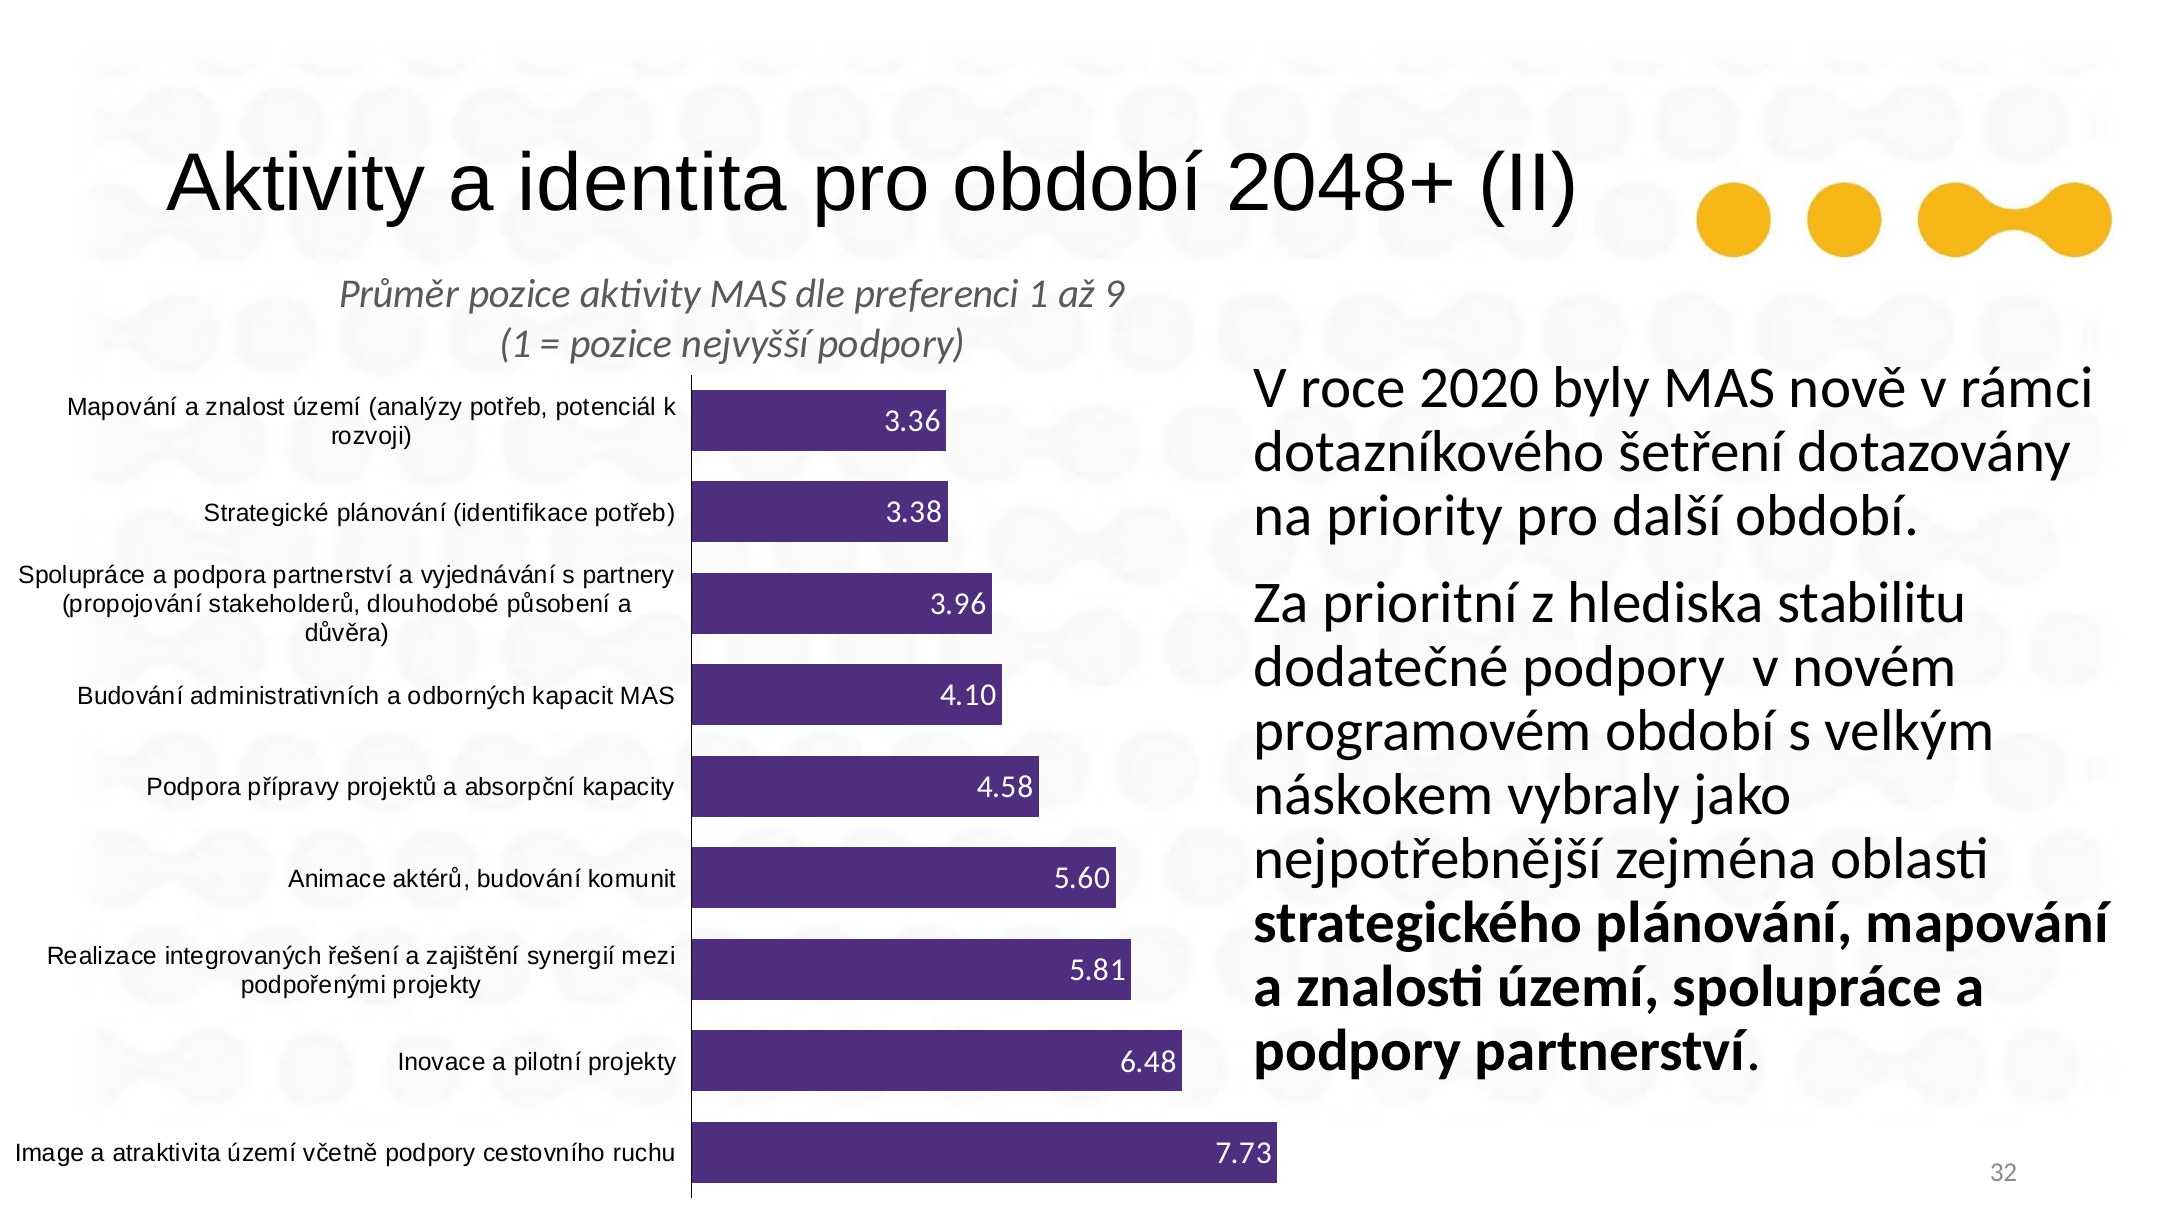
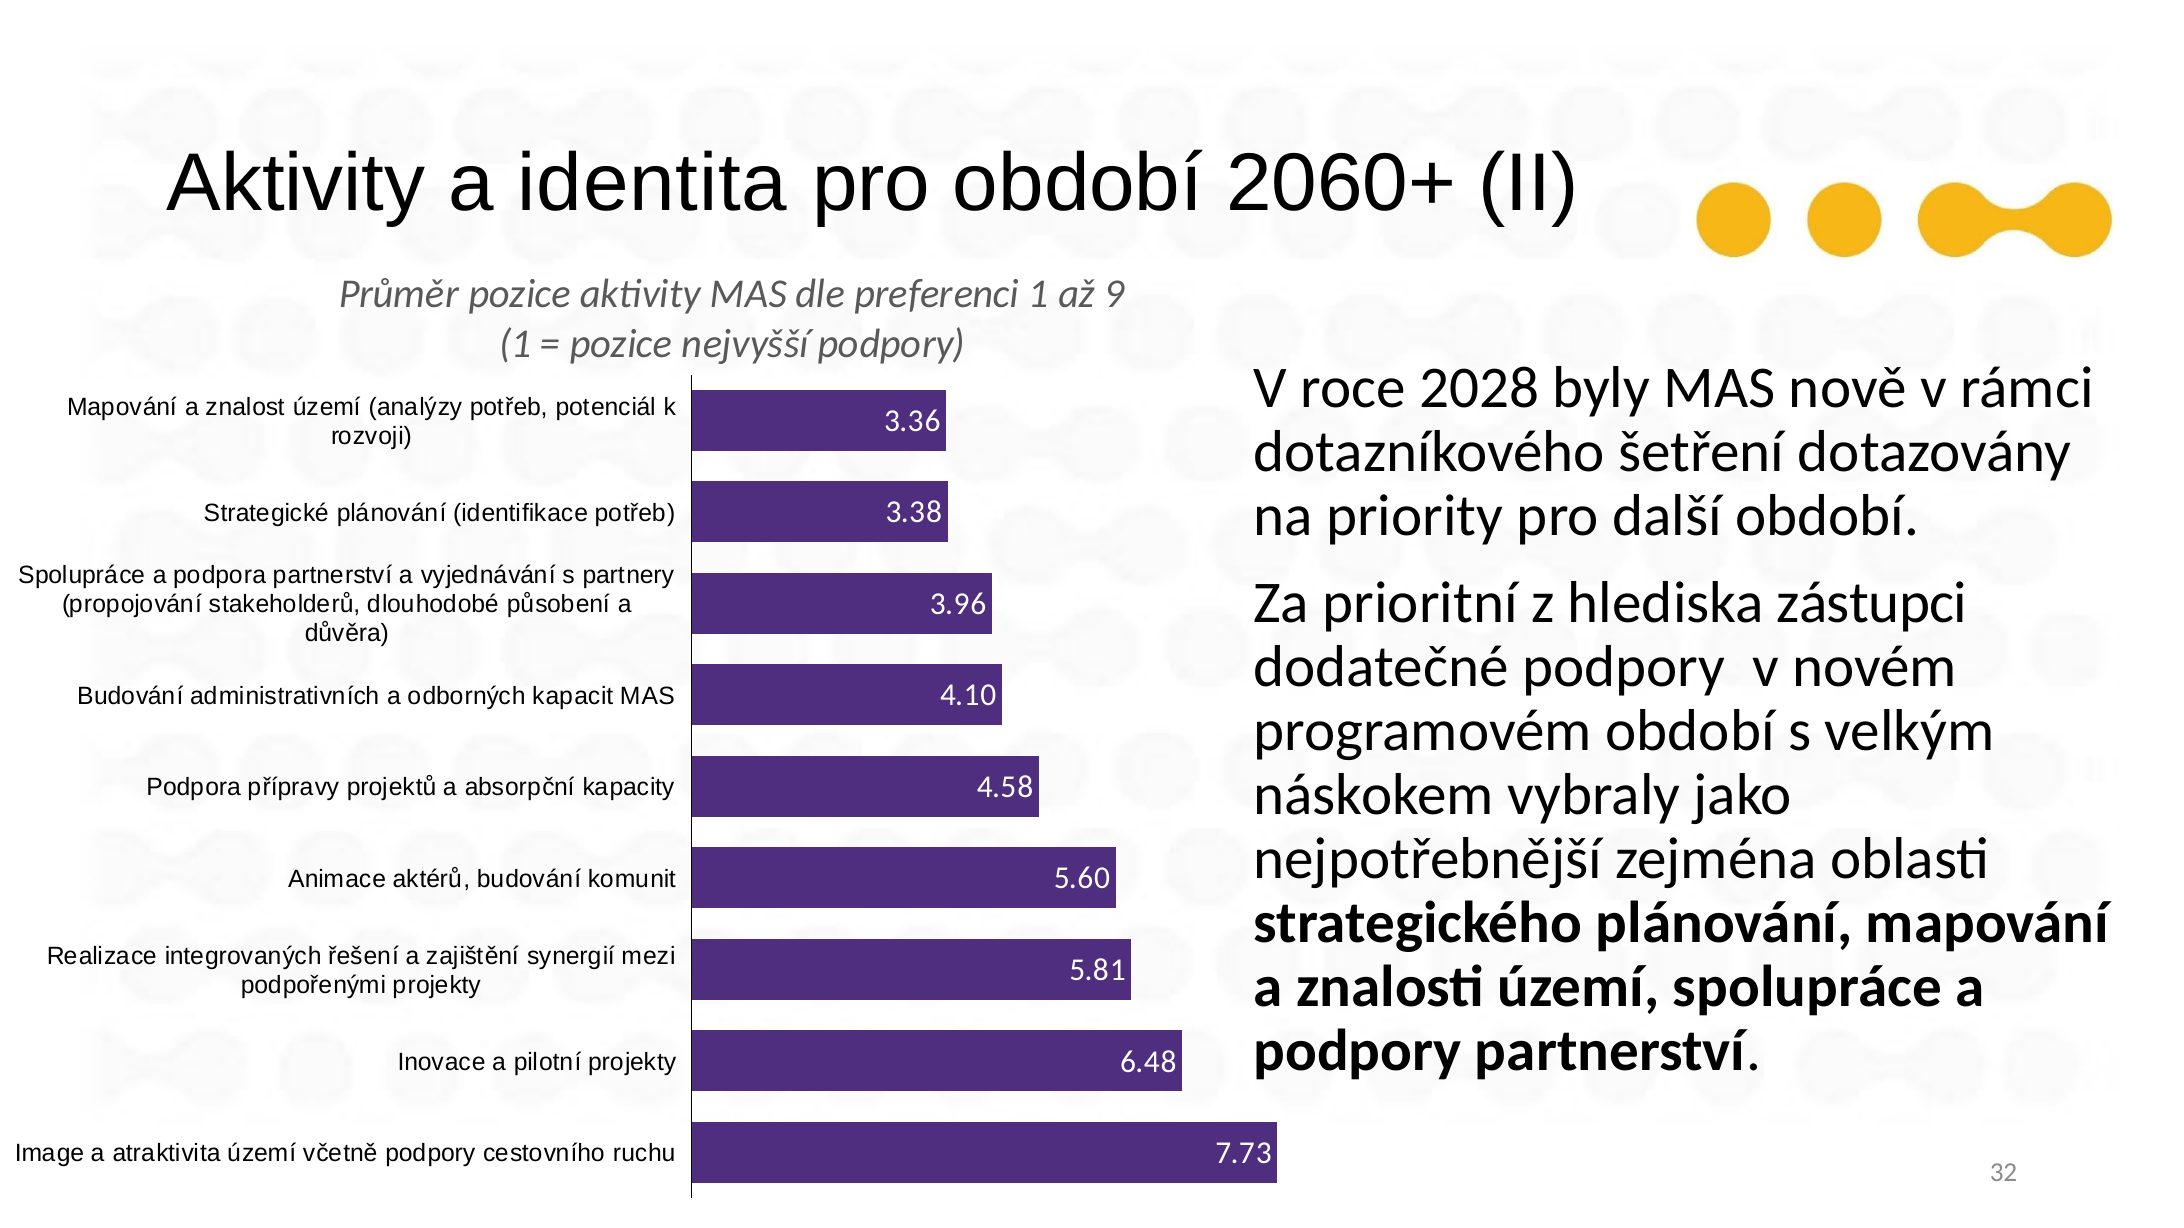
2048+: 2048+ -> 2060+
2020: 2020 -> 2028
stabilitu: stabilitu -> zástupci
